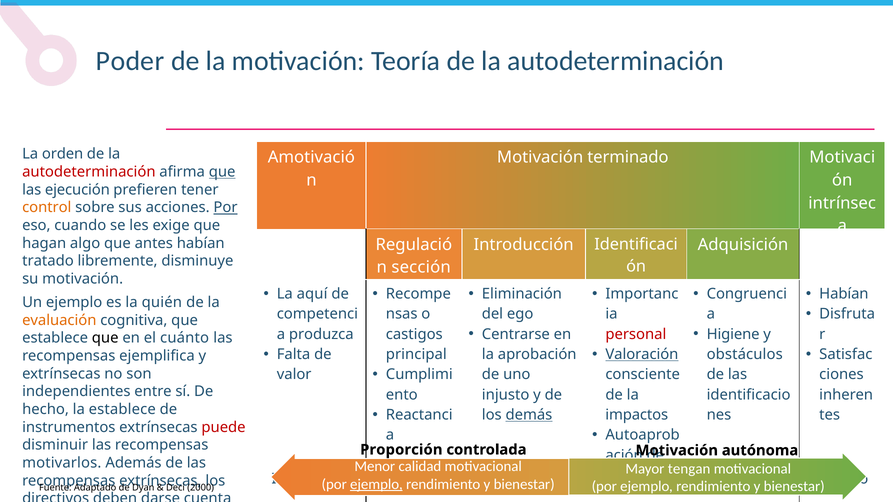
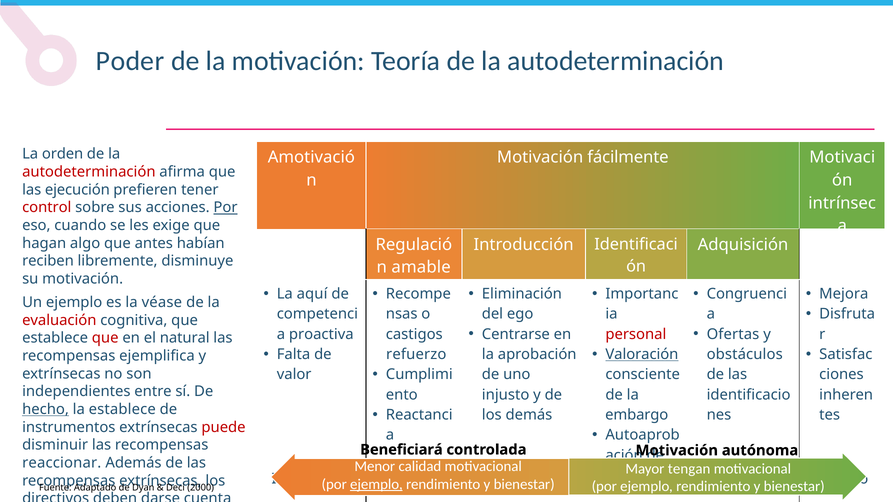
terminado: terminado -> fácilmente
que at (222, 172) underline: present -> none
control colour: orange -> red
tratado: tratado -> reciben
sección: sección -> amable
Habían at (844, 294): Habían -> Mejora
quién: quién -> véase
evaluación colour: orange -> red
Higiene: Higiene -> Ofertas
produzca: produzca -> proactiva
que at (105, 338) colour: black -> red
cuánto: cuánto -> natural
principal: principal -> refuerzo
hecho underline: none -> present
demás underline: present -> none
impactos: impactos -> embargo
Proporción: Proporción -> Beneficiará
motivarlos: motivarlos -> reaccionar
